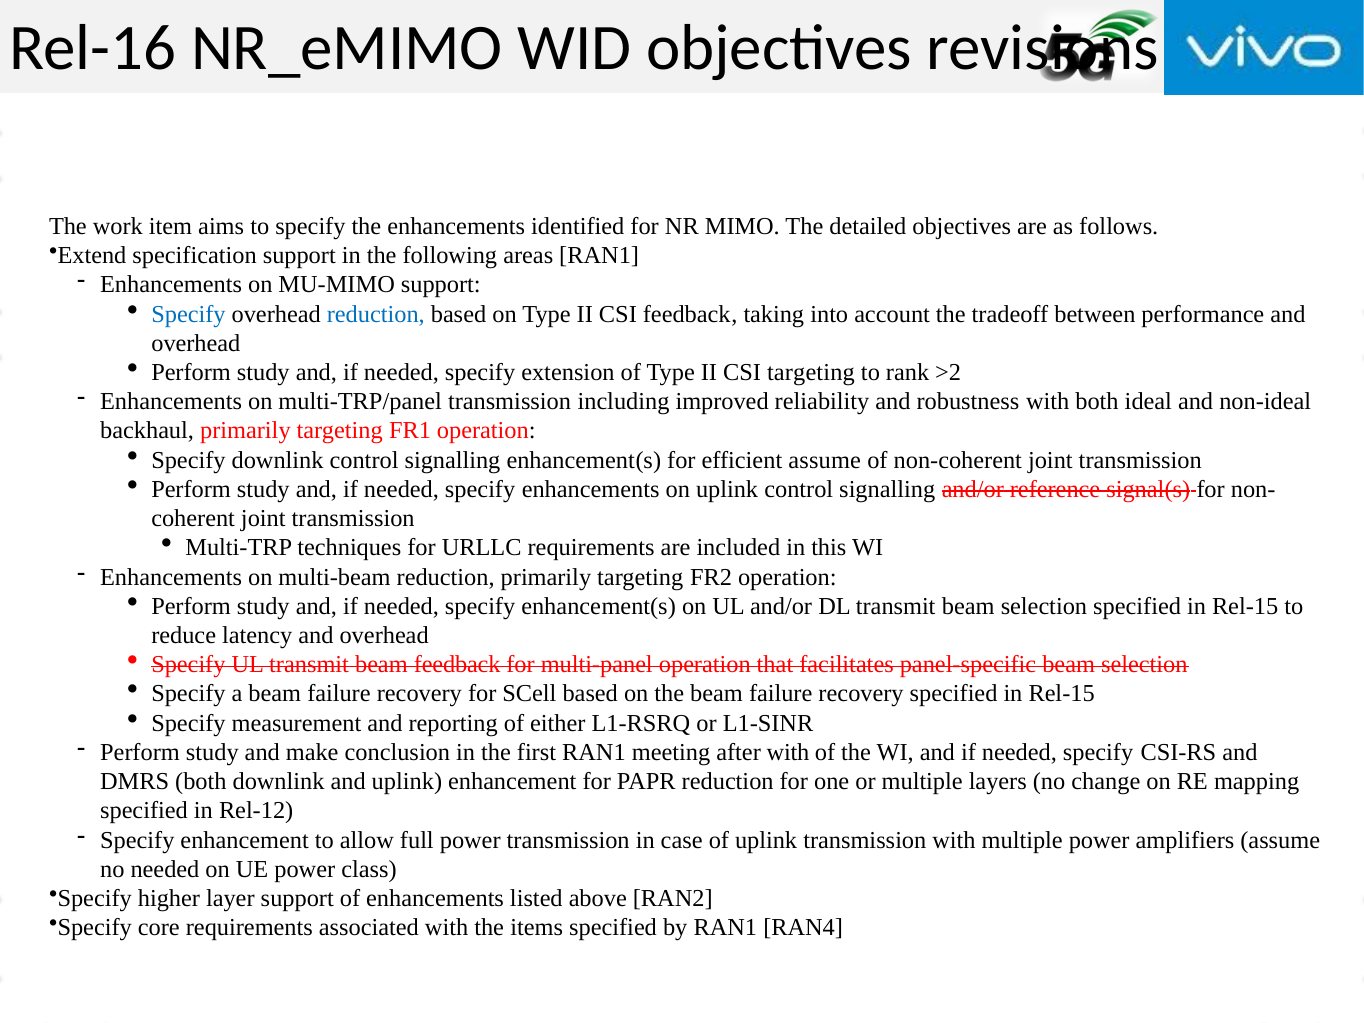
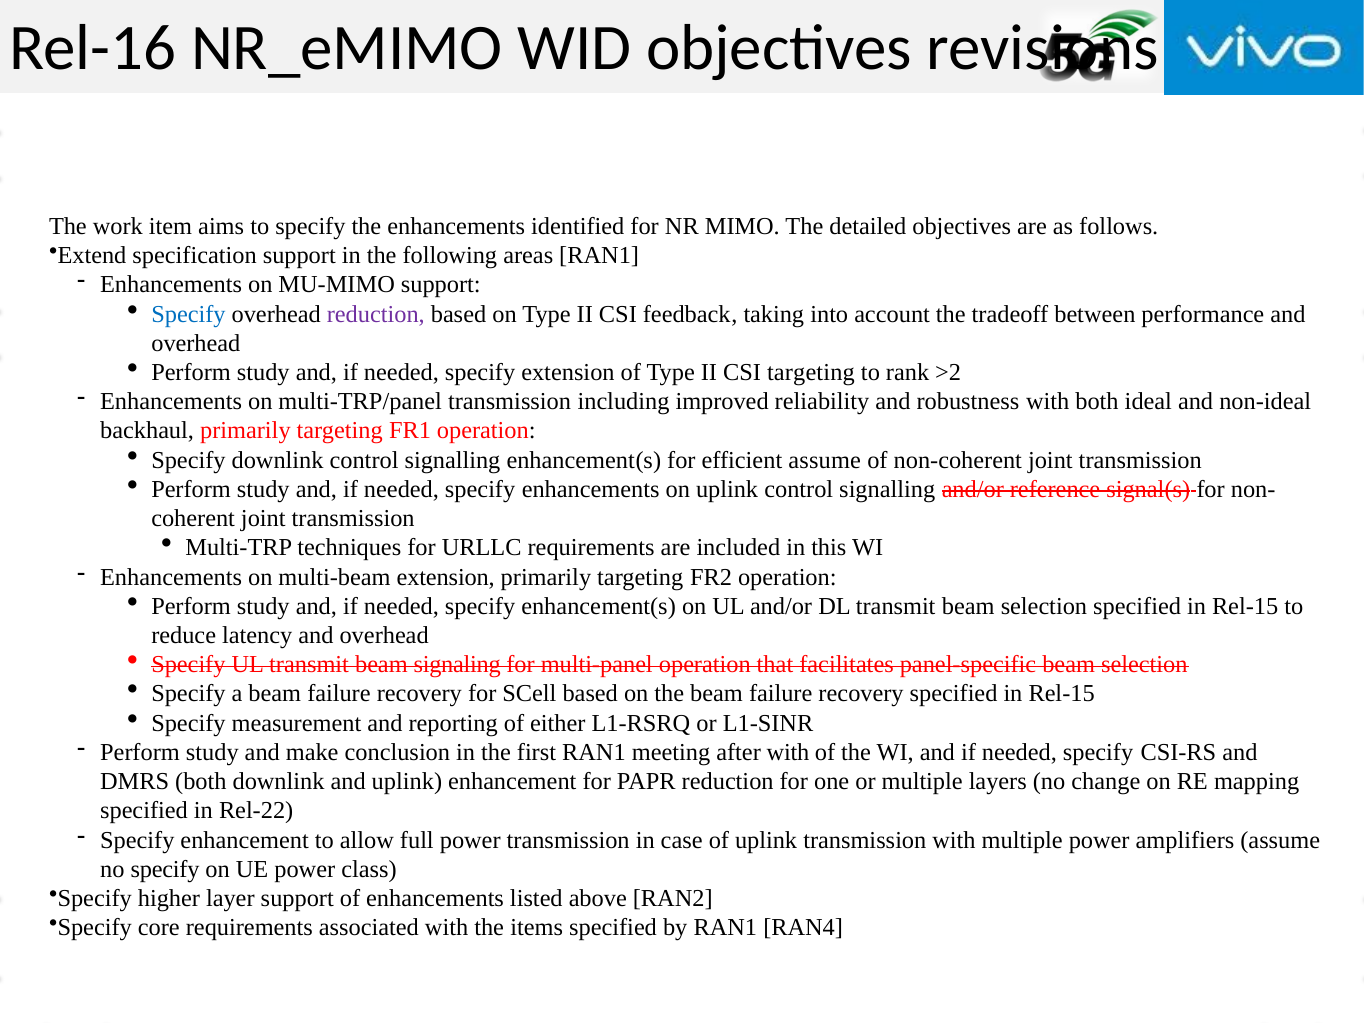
reduction at (376, 314) colour: blue -> purple
multi-beam reduction: reduction -> extension
beam feedback: feedback -> signaling
Rel-12: Rel-12 -> Rel-22
no needed: needed -> specify
